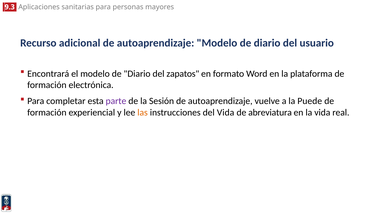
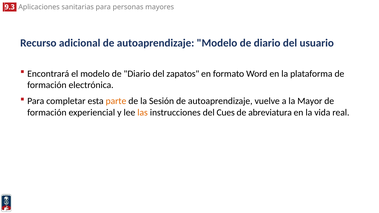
parte colour: purple -> orange
Puede: Puede -> Mayor
del Vida: Vida -> Cues
